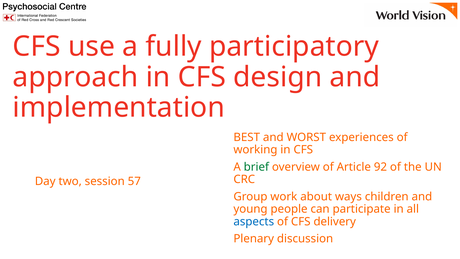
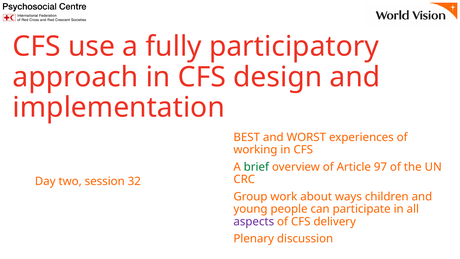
92: 92 -> 97
57: 57 -> 32
aspects colour: blue -> purple
